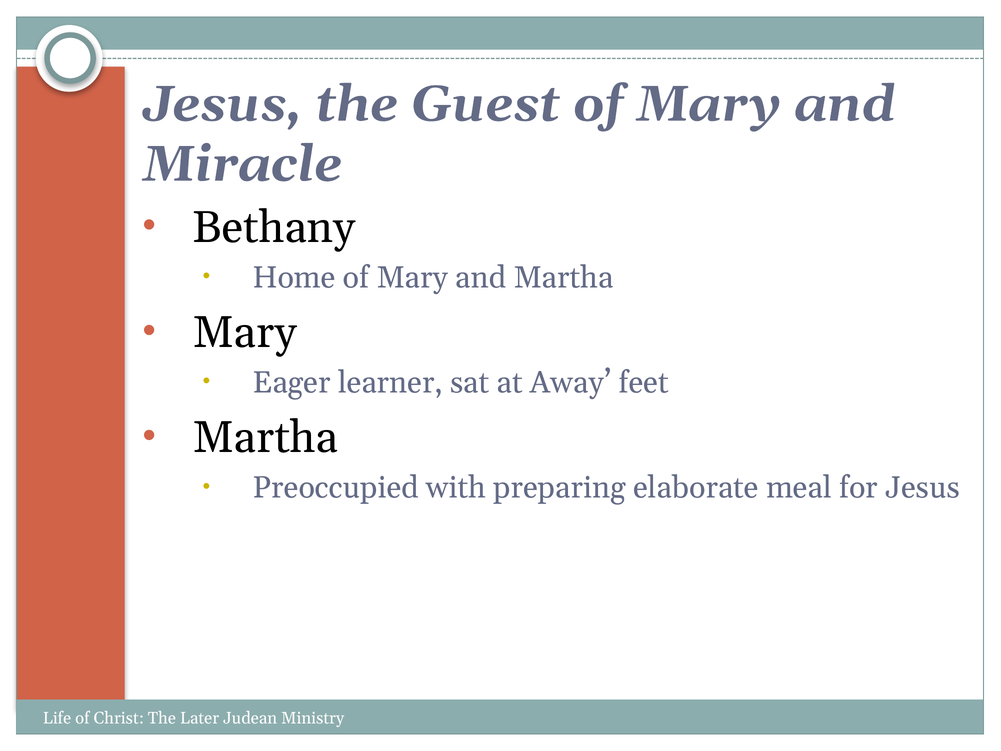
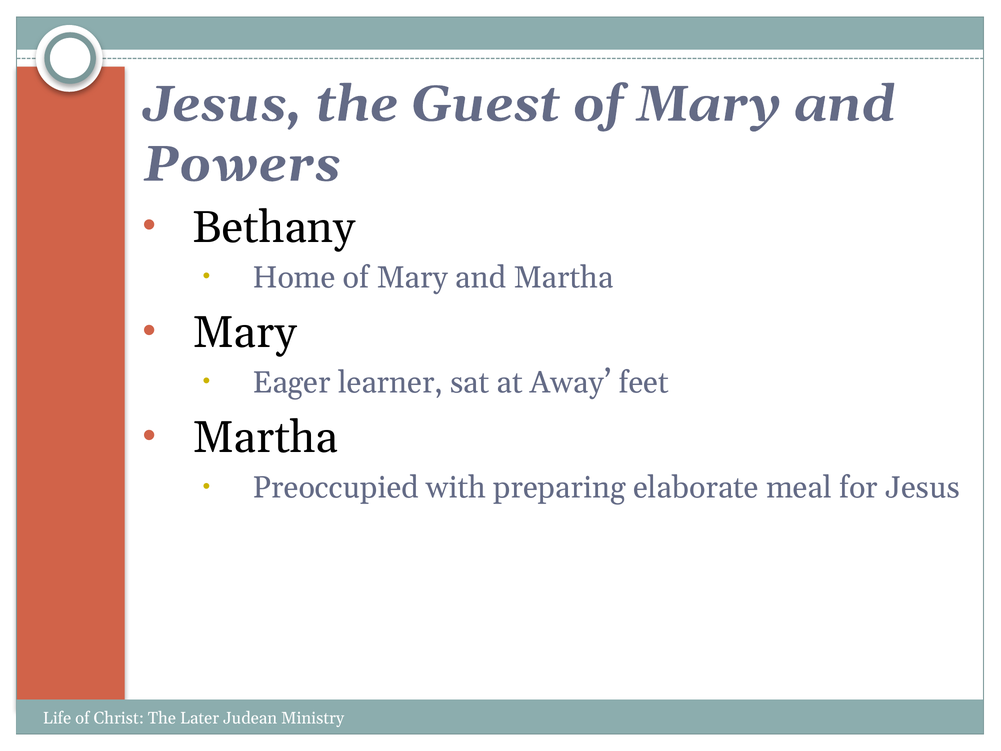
Miracle: Miracle -> Powers
